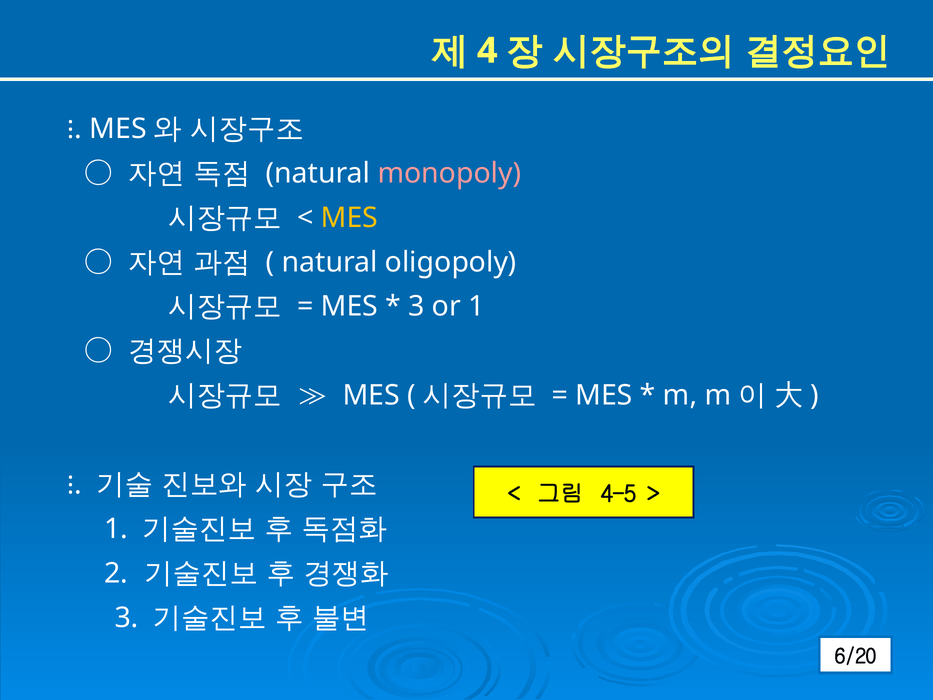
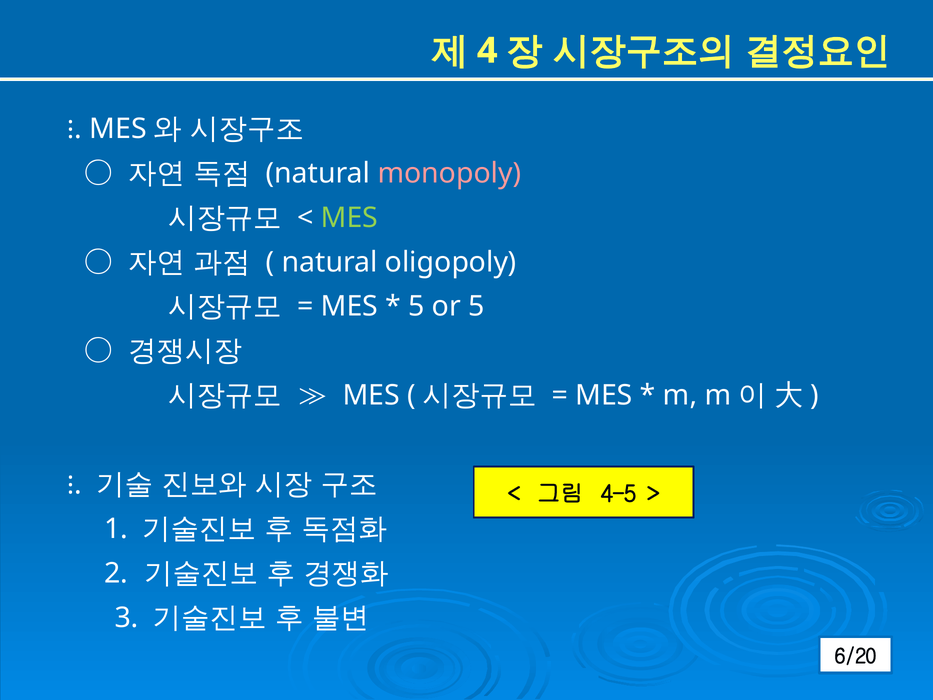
MES at (349, 218) colour: yellow -> light green
3 at (417, 306): 3 -> 5
or 1: 1 -> 5
